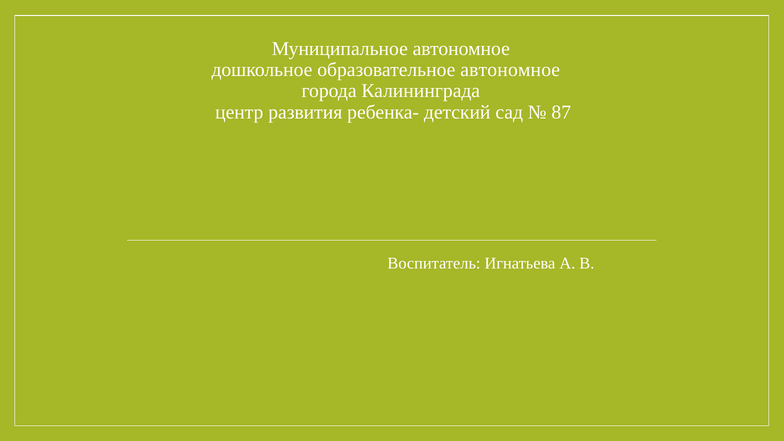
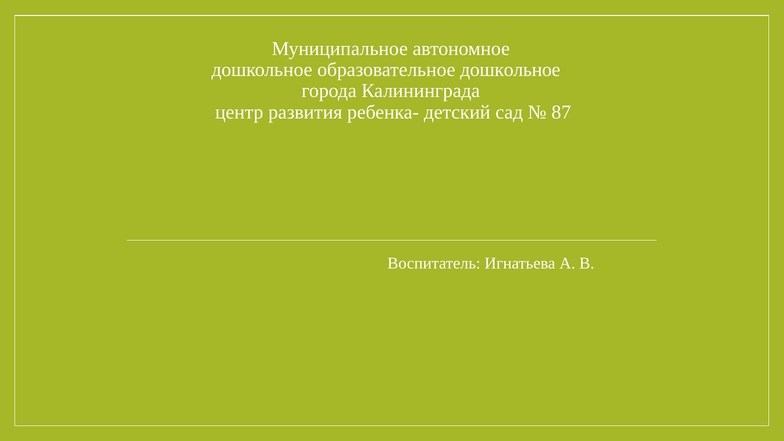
образовательное автономное: автономное -> дошкольное
